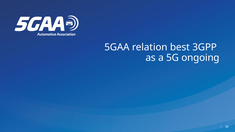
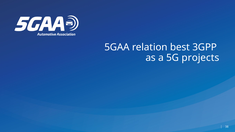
ongoing: ongoing -> projects
